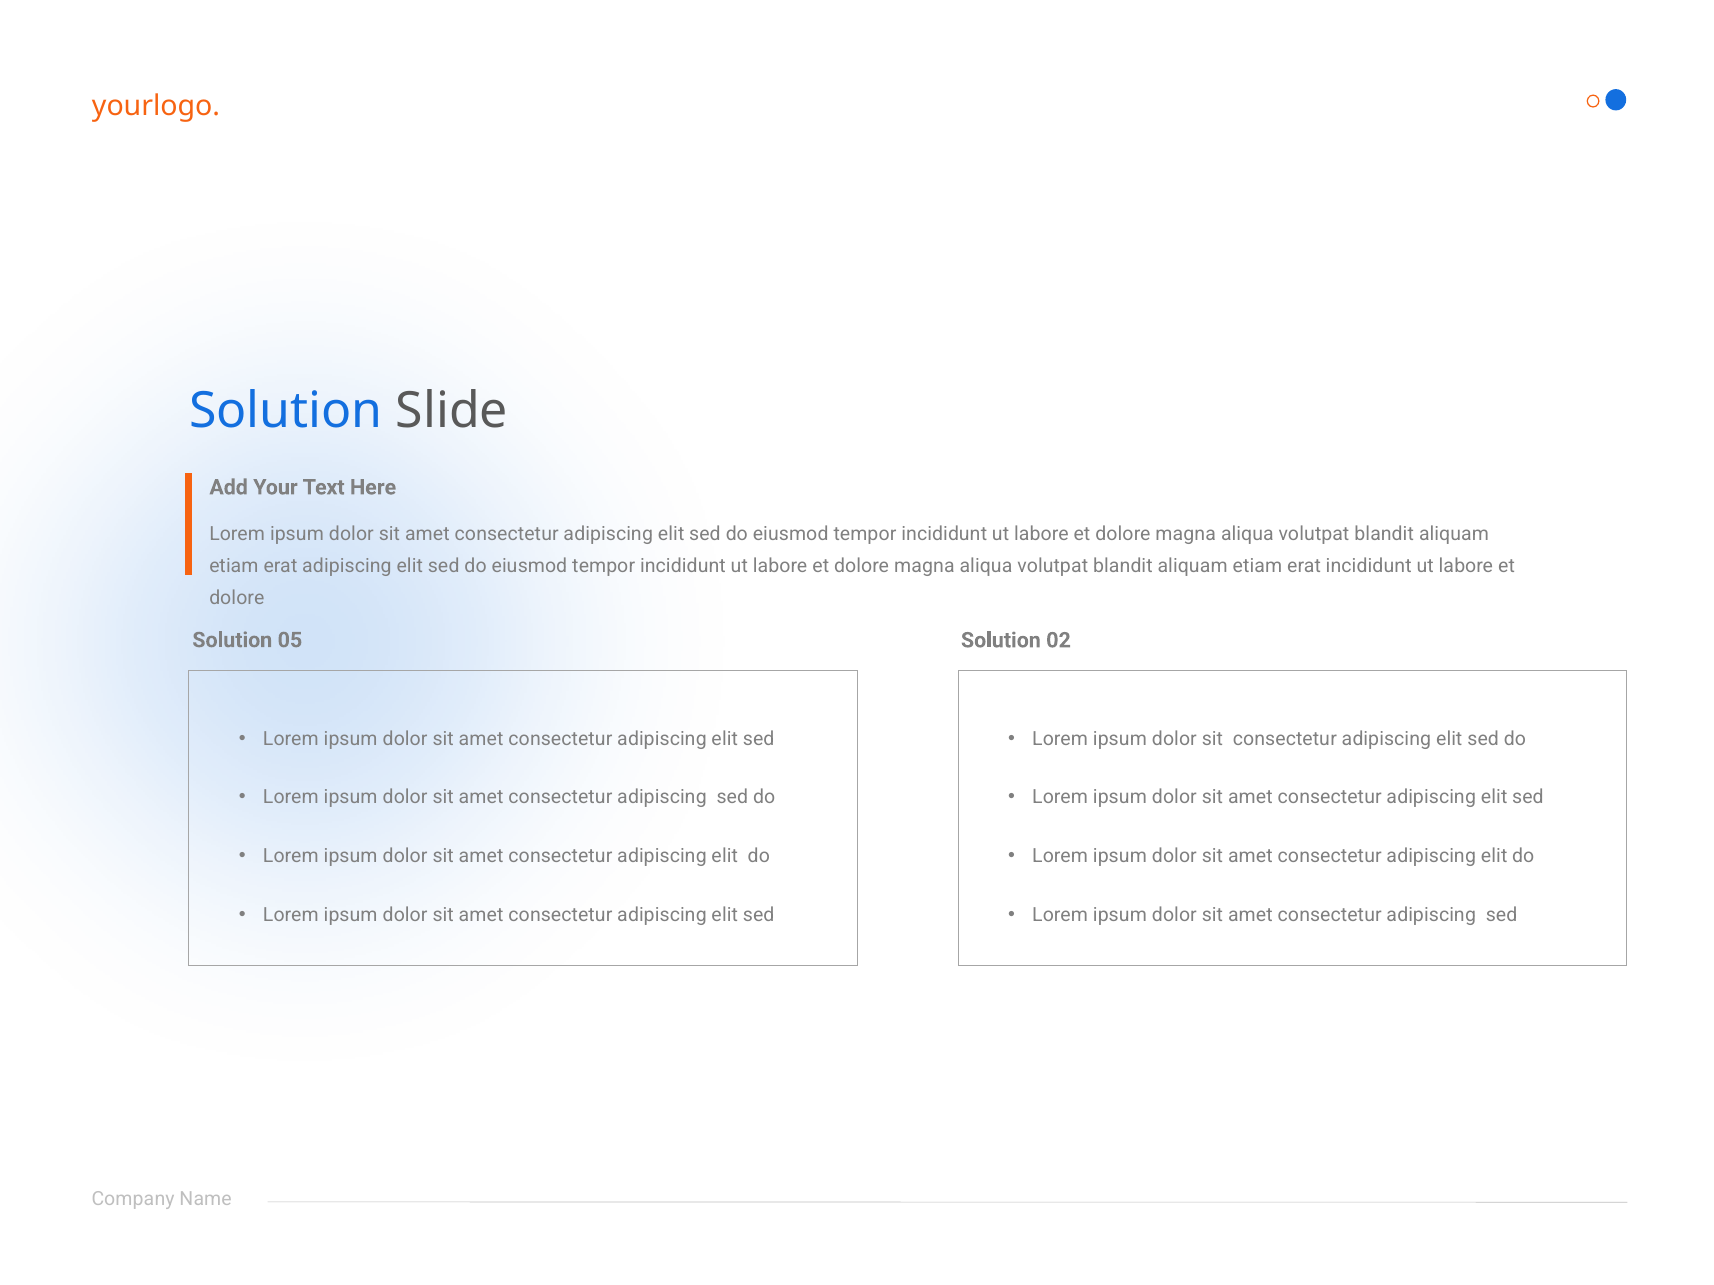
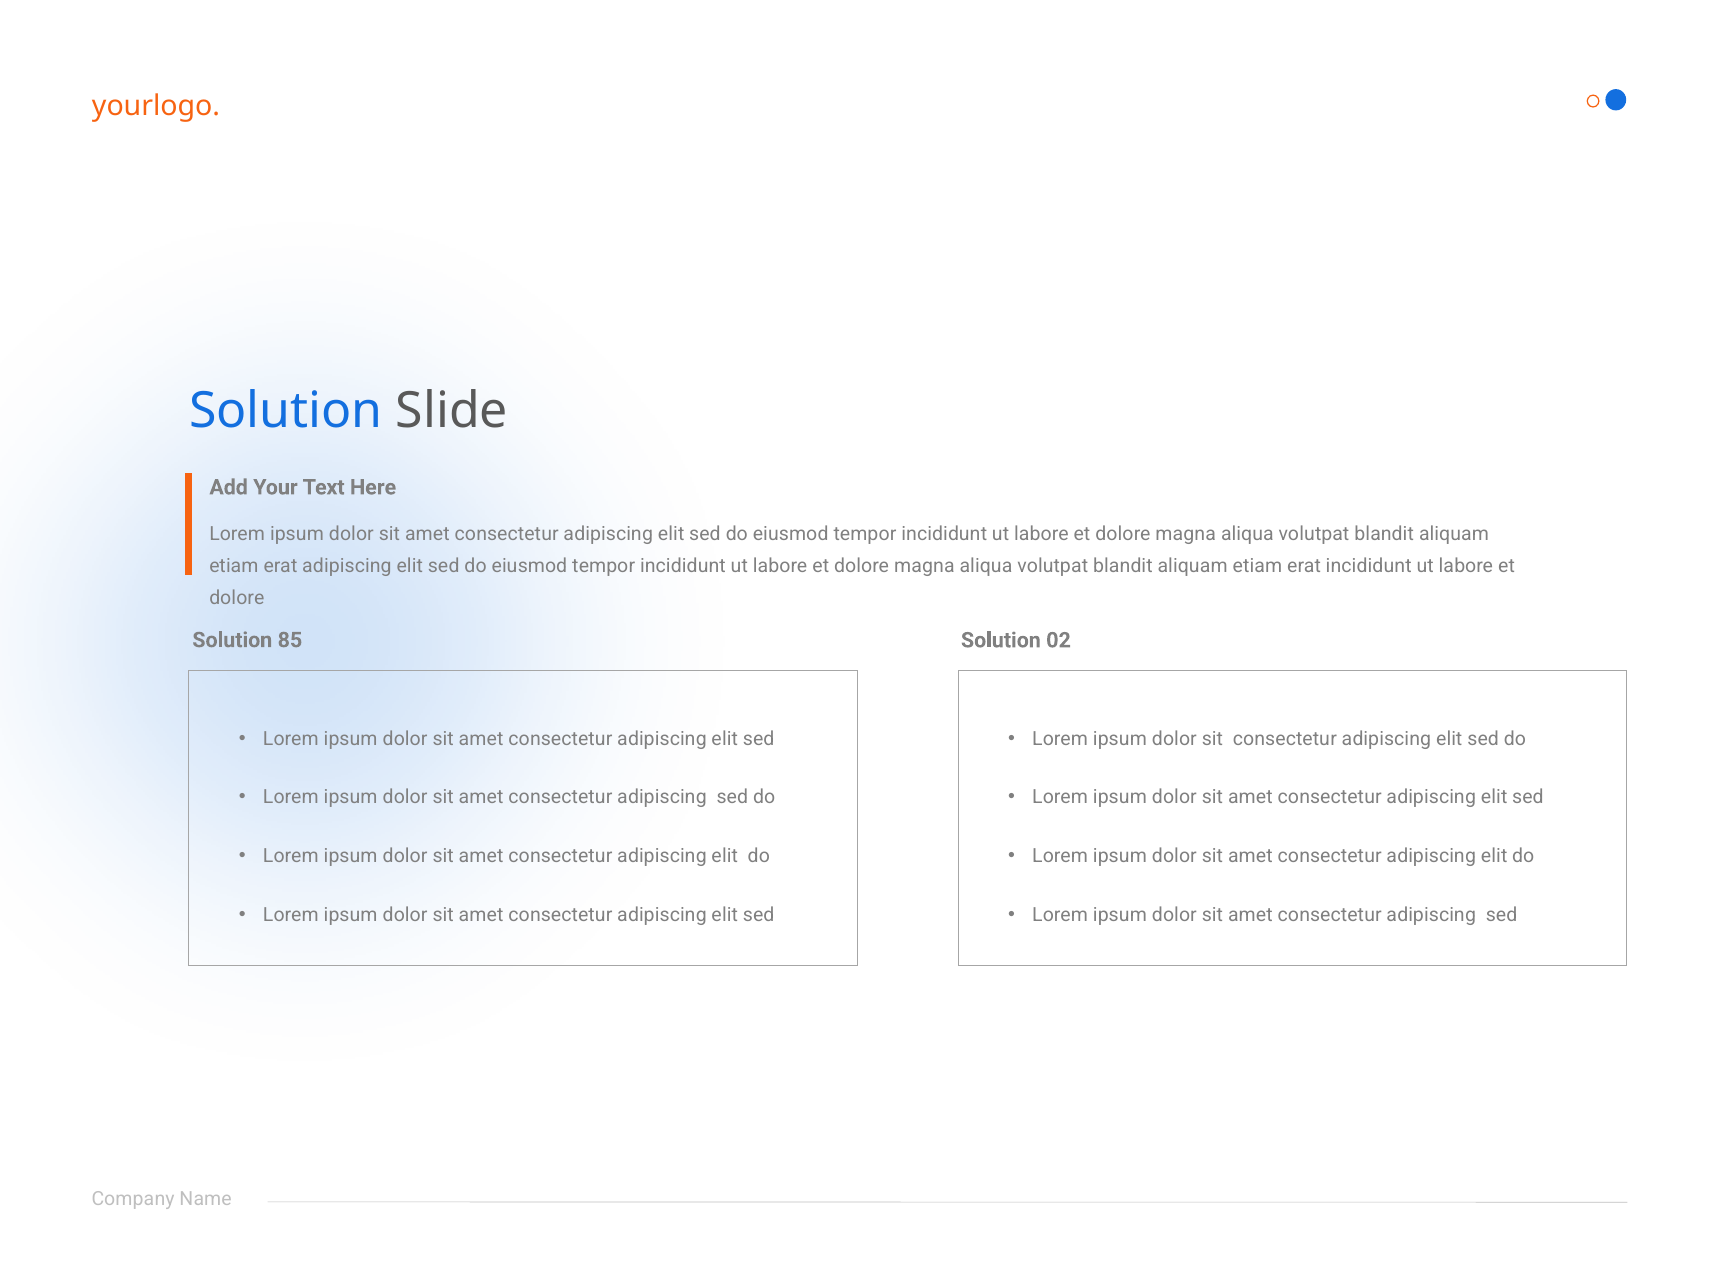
05: 05 -> 85
